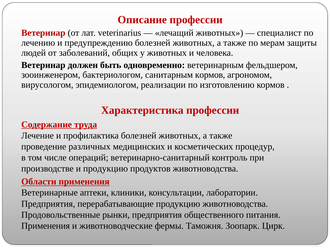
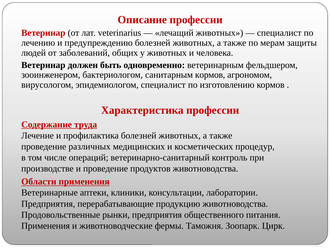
эпидемиологом реализации: реализации -> специалист
и продукцию: продукцию -> проведение
